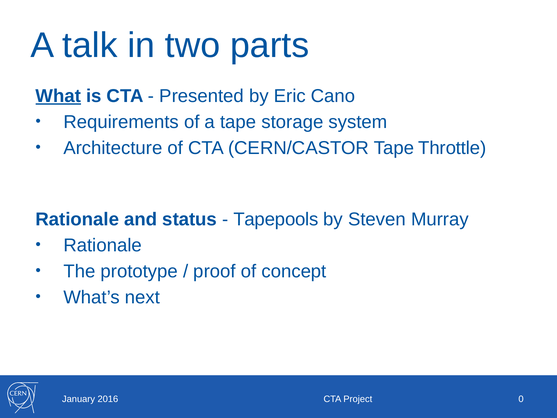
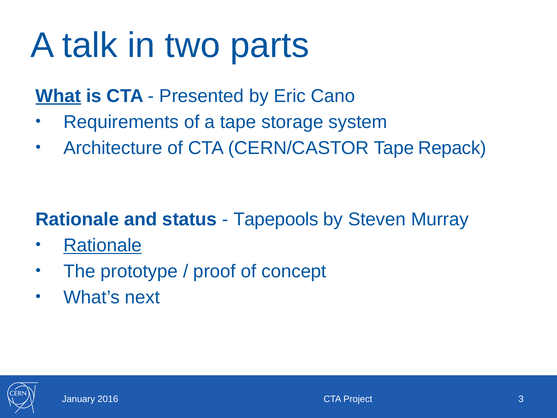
Throttle: Throttle -> Repack
Rationale at (103, 245) underline: none -> present
0: 0 -> 3
